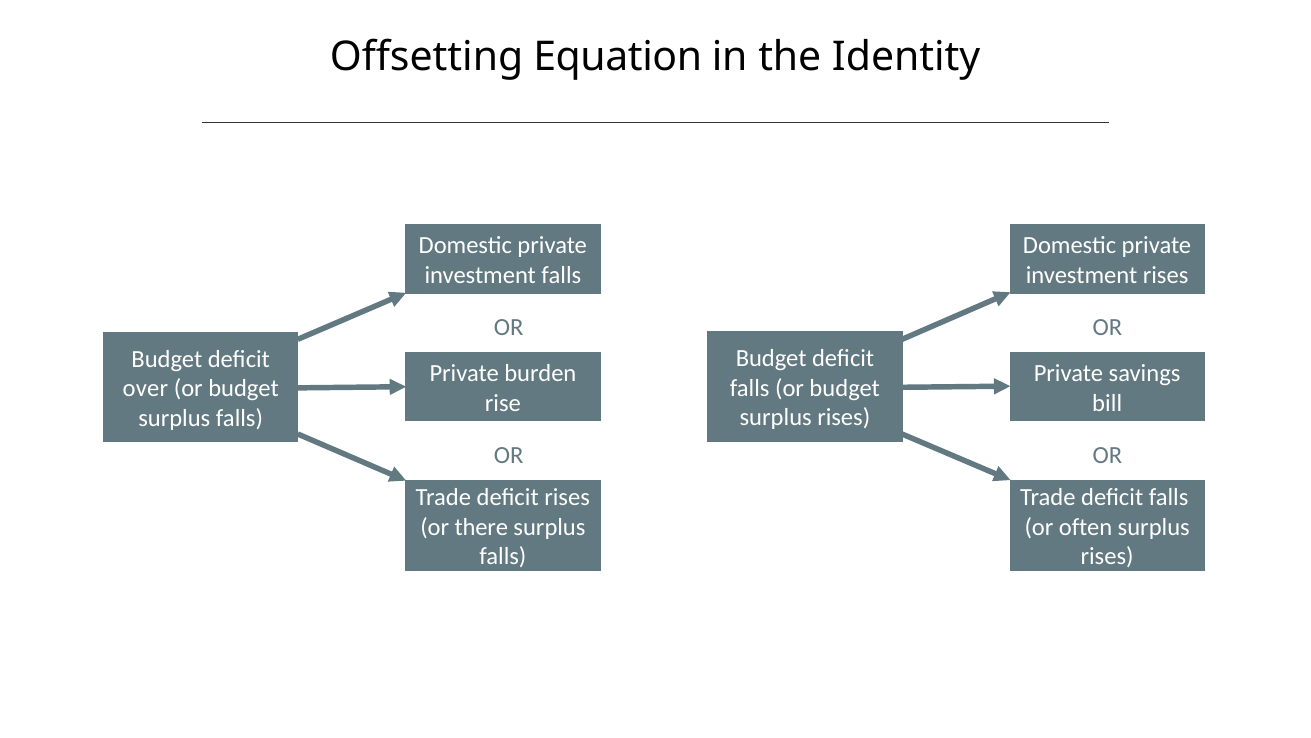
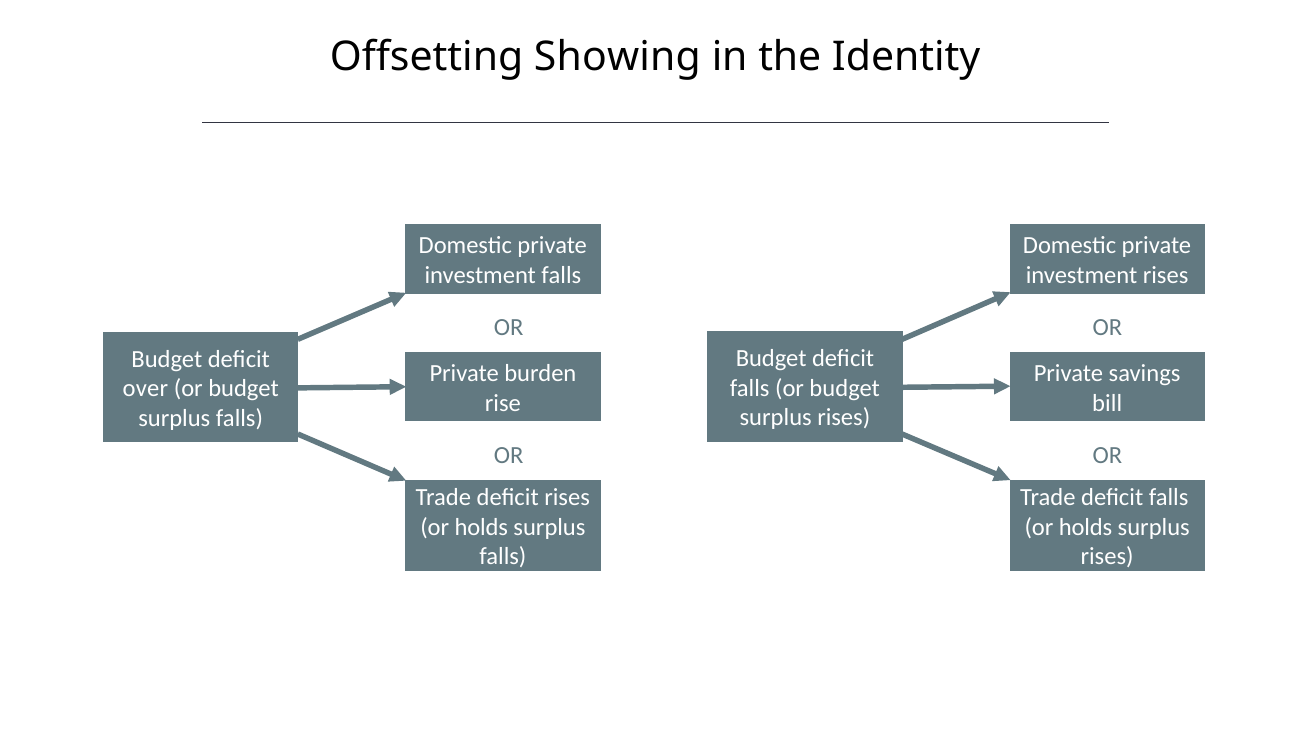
Equation: Equation -> Showing
there at (481, 527): there -> holds
often at (1086, 527): often -> holds
